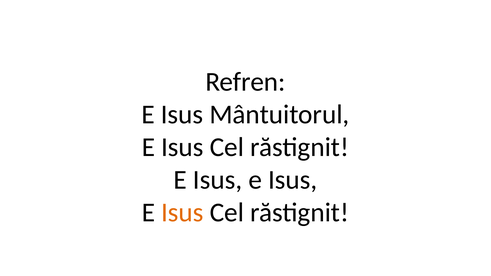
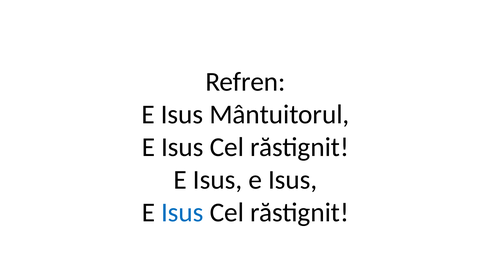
Isus at (182, 213) colour: orange -> blue
